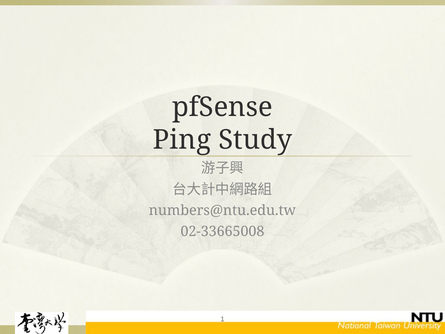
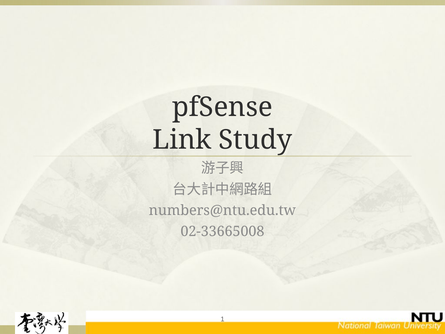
Ping: Ping -> Link
